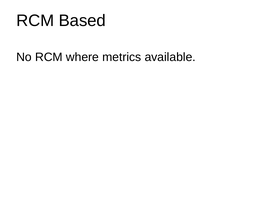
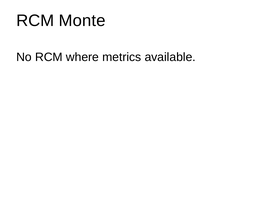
Based: Based -> Monte
